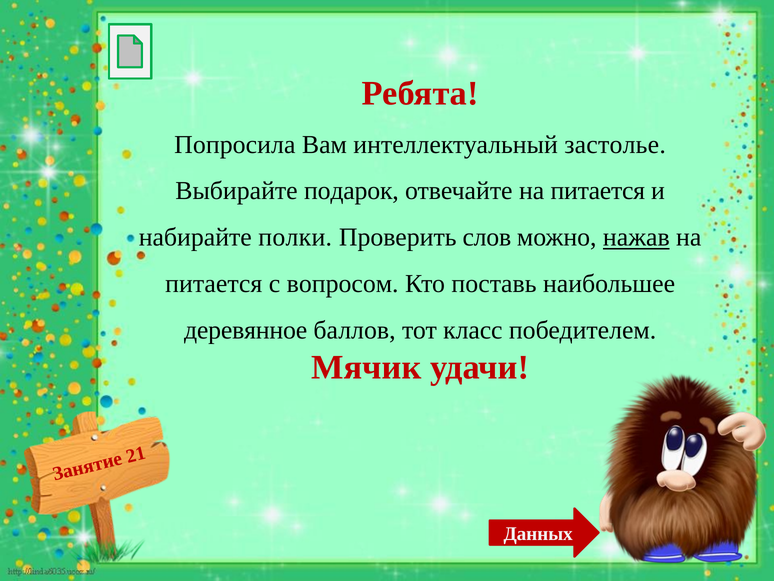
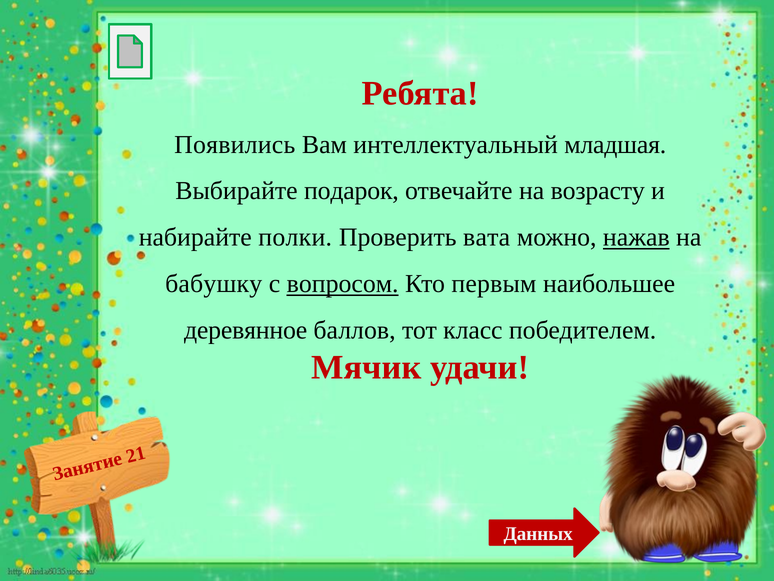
Попросила: Попросила -> Появились
застолье: застолье -> младшая
отвечайте на питается: питается -> возрасту
слов: слов -> вата
питается at (214, 284): питается -> бабушку
вопросом underline: none -> present
поставь: поставь -> первым
